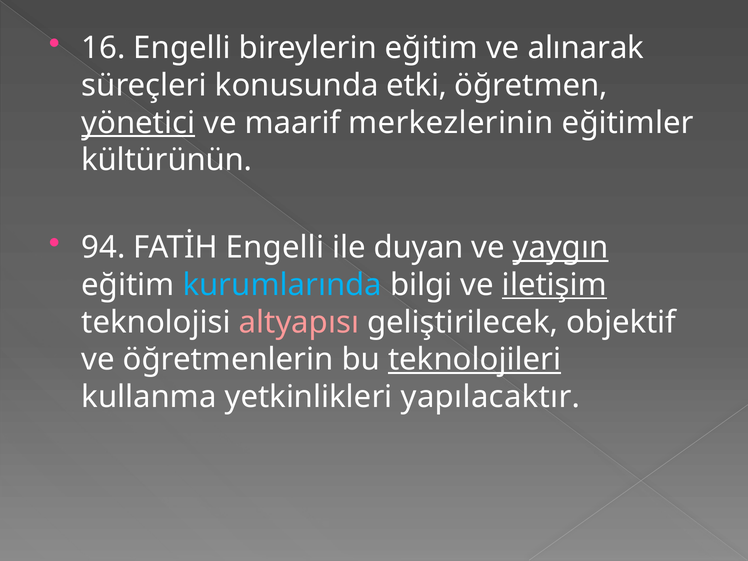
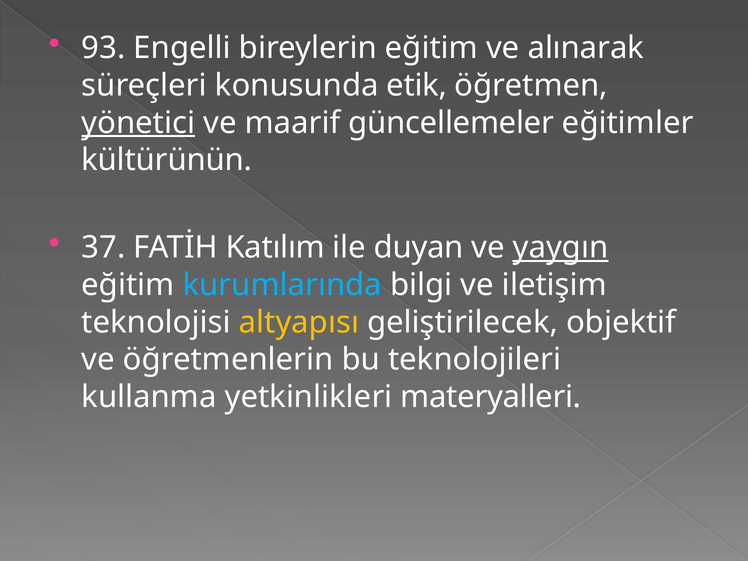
16: 16 -> 93
etki: etki -> etik
merkezlerinin: merkezlerinin -> güncellemeler
94: 94 -> 37
FATİH Engelli: Engelli -> Katılım
iletişim underline: present -> none
altyapısı colour: pink -> yellow
teknolojileri underline: present -> none
yapılacaktır: yapılacaktır -> materyalleri
